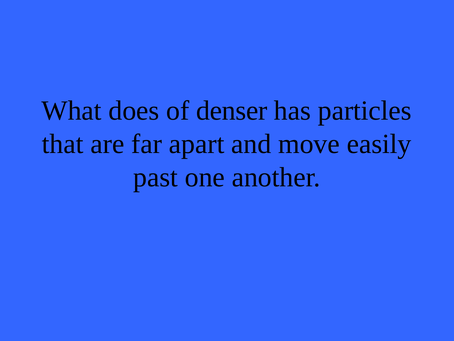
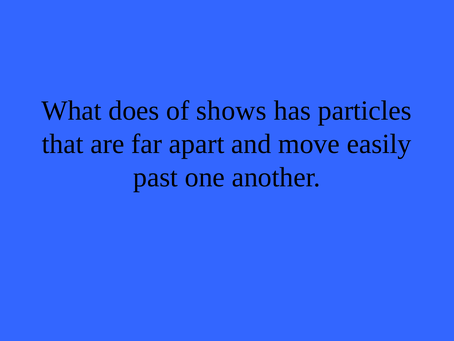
denser: denser -> shows
